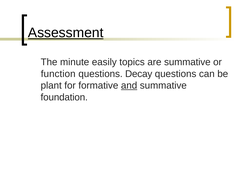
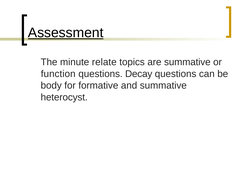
easily: easily -> relate
plant: plant -> body
and underline: present -> none
foundation: foundation -> heterocyst
